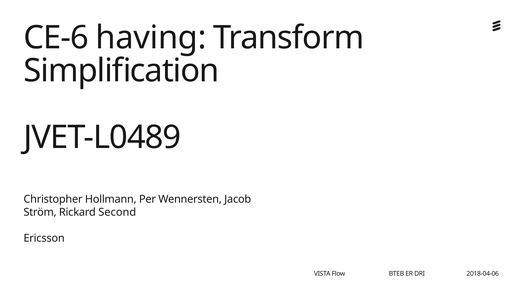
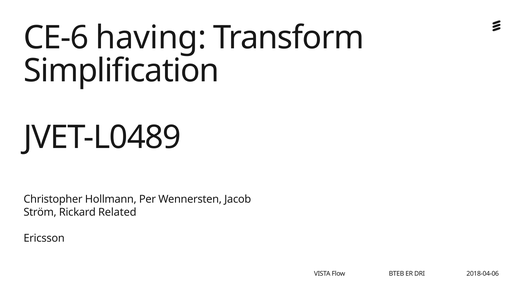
Second: Second -> Related
